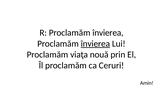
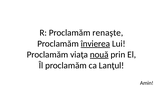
R Proclamăm învierea: învierea -> renaşte
nouă underline: none -> present
Ceruri: Ceruri -> Lanţul
